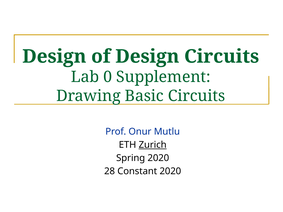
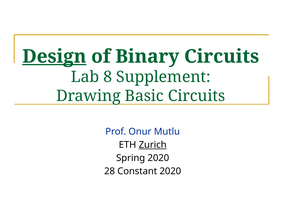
Design at (54, 57) underline: none -> present
of Design: Design -> Binary
0: 0 -> 8
